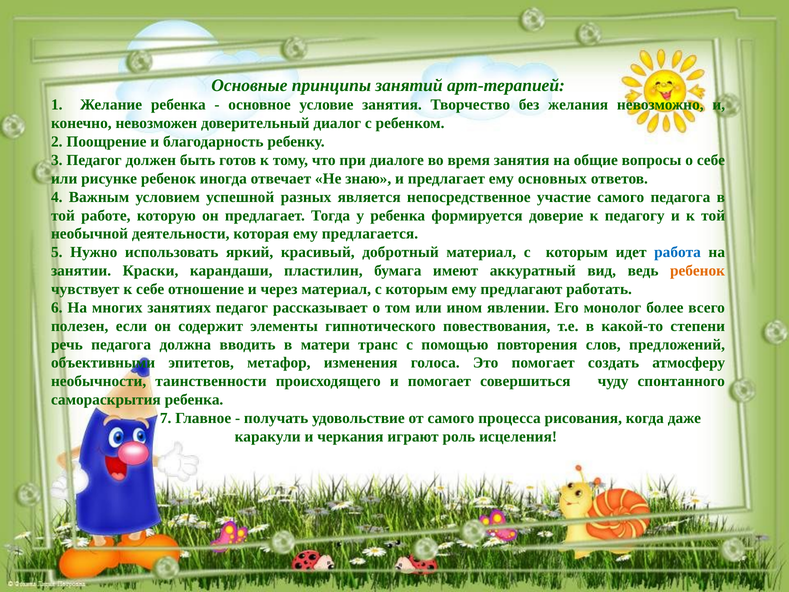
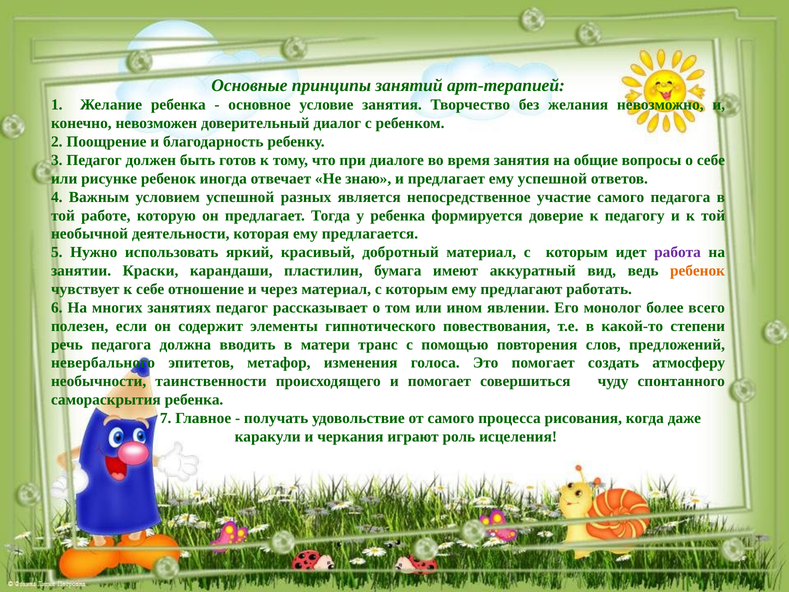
ему основных: основных -> успешной
работа colour: blue -> purple
объективными: объективными -> невербального
